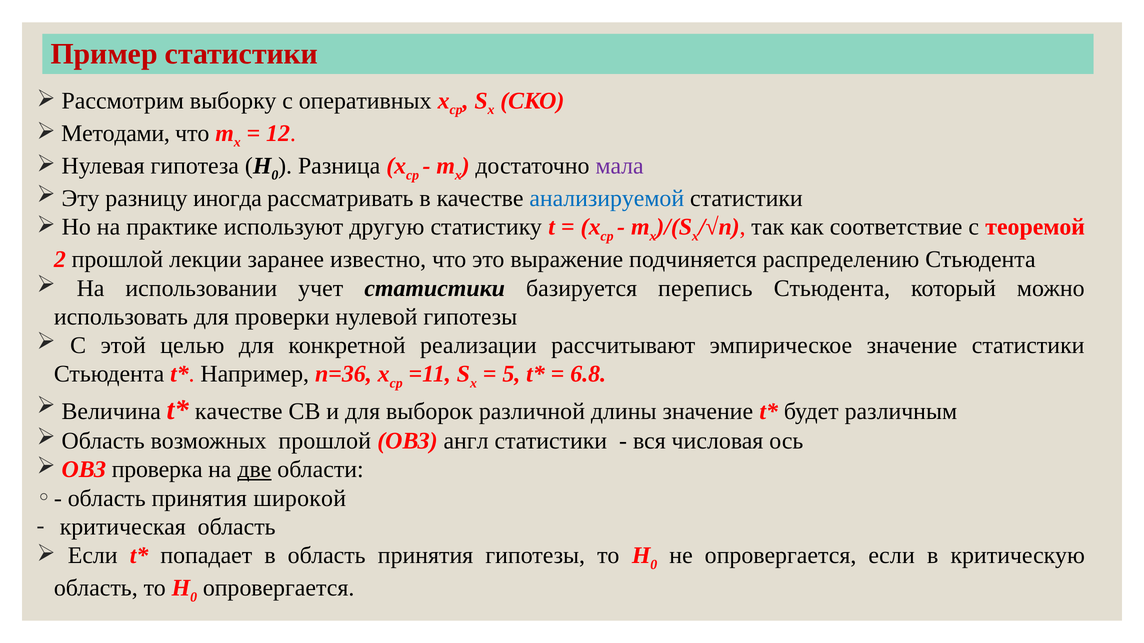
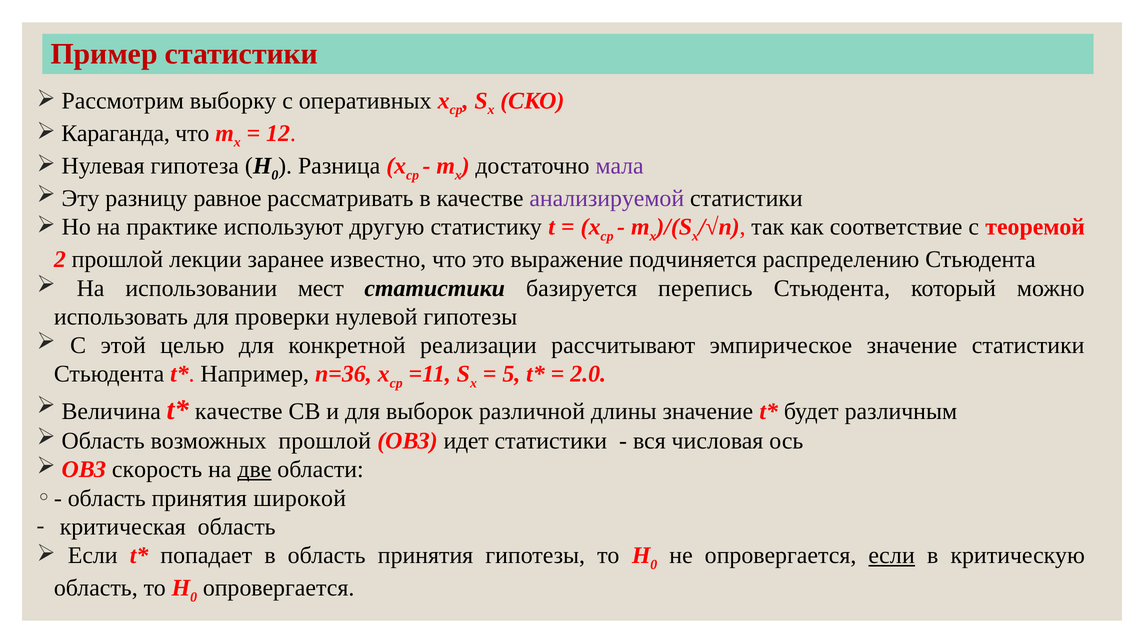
Методами: Методами -> Караганда
иногда: иногда -> равное
анализируемой colour: blue -> purple
учет: учет -> мест
6.8: 6.8 -> 2.0
англ: англ -> идет
проверка: проверка -> скорость
если at (892, 556) underline: none -> present
